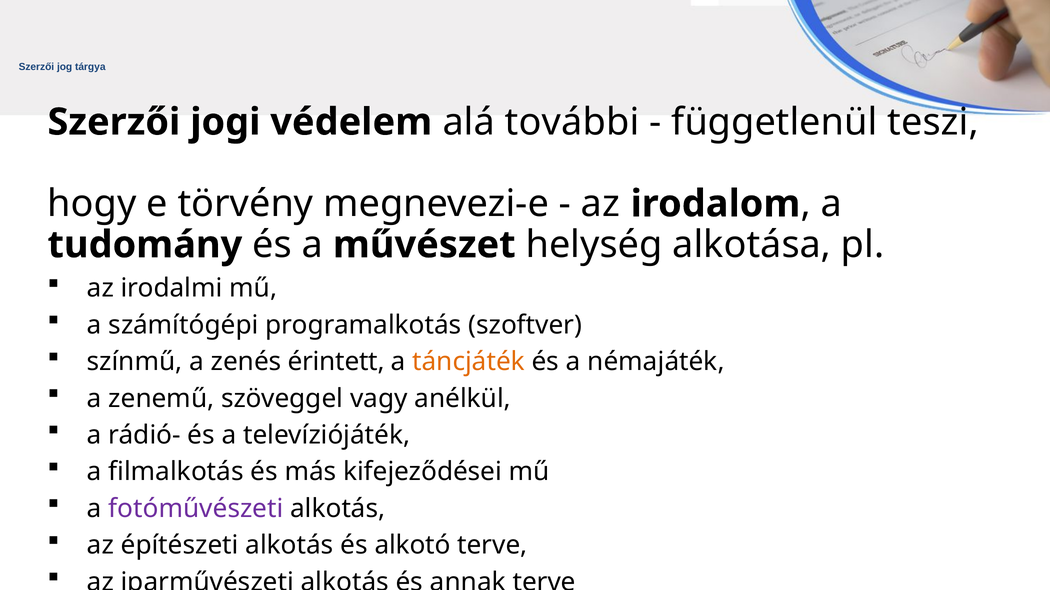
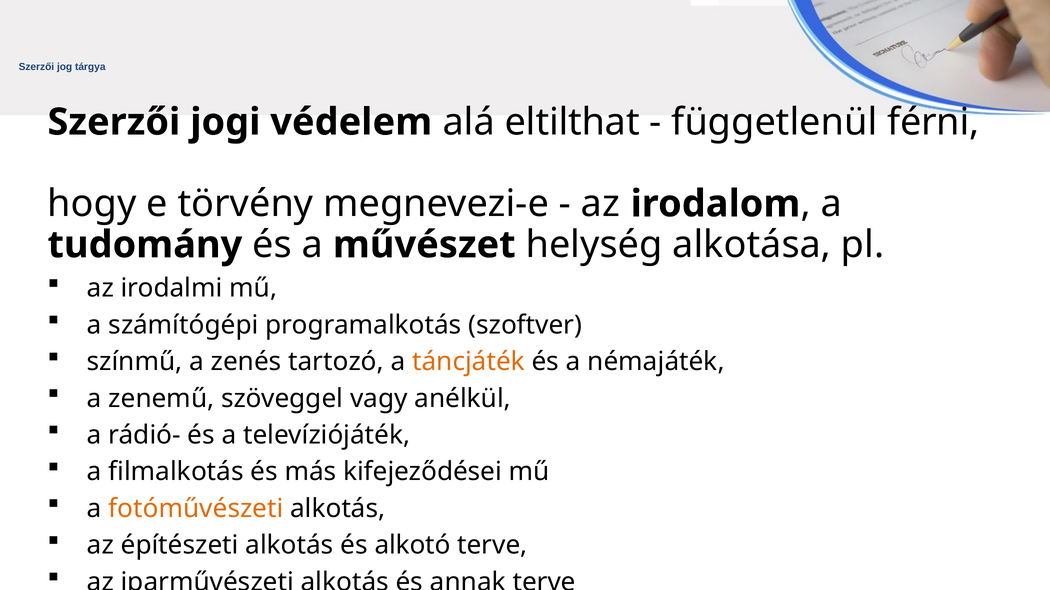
további: további -> eltilthat
teszi: teszi -> férni
érintett: érintett -> tartozó
fotóművészeti colour: purple -> orange
